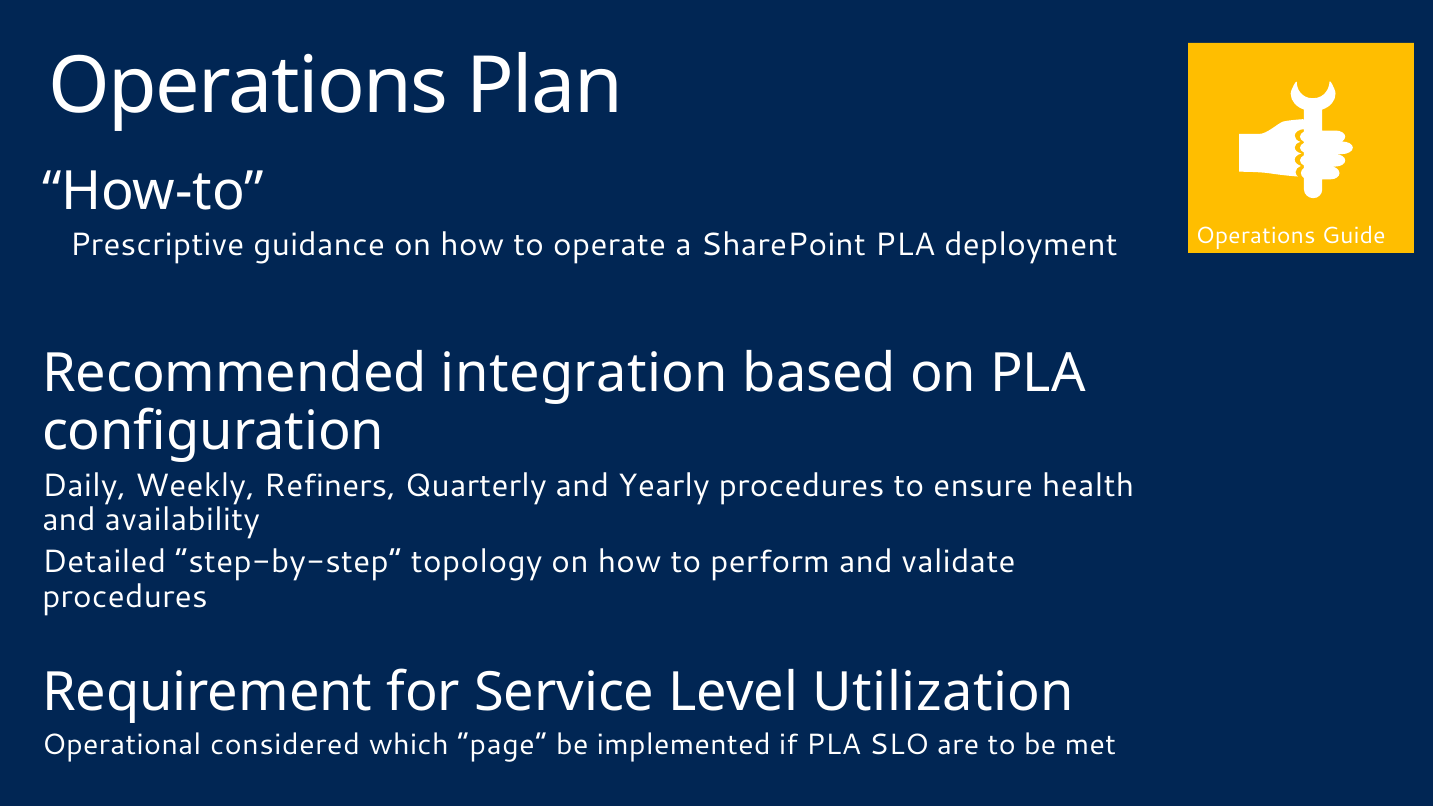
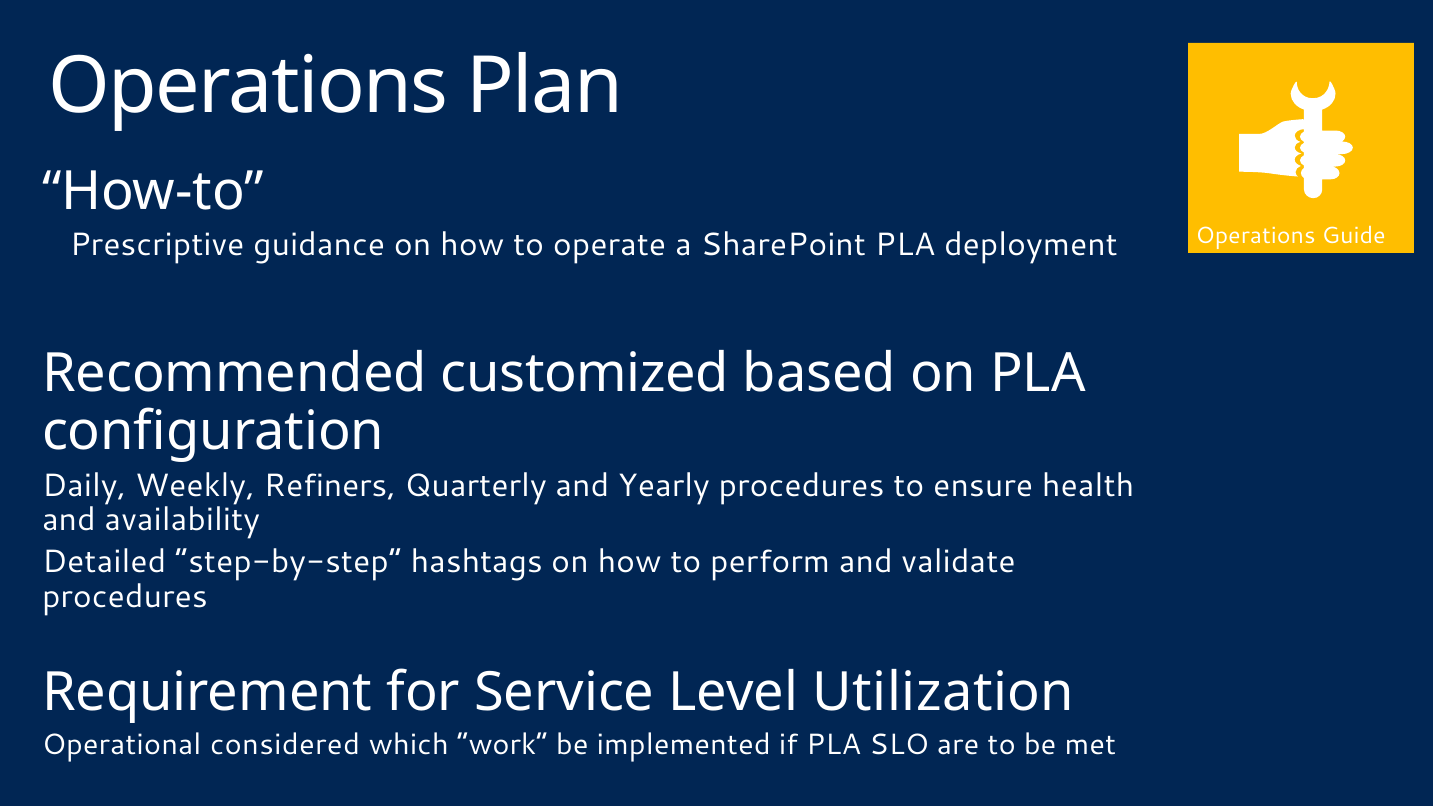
integration: integration -> customized
topology: topology -> hashtags
page: page -> work
